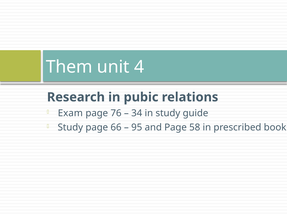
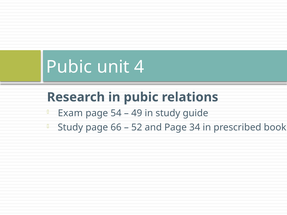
Them at (69, 67): Them -> Pubic
76: 76 -> 54
34: 34 -> 49
95: 95 -> 52
58: 58 -> 34
